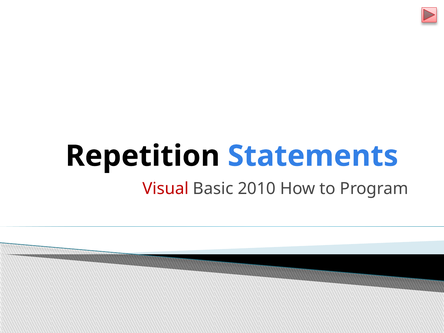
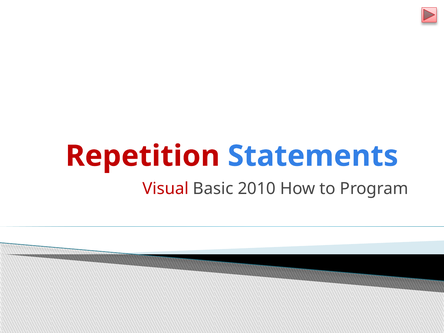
Repetition colour: black -> red
